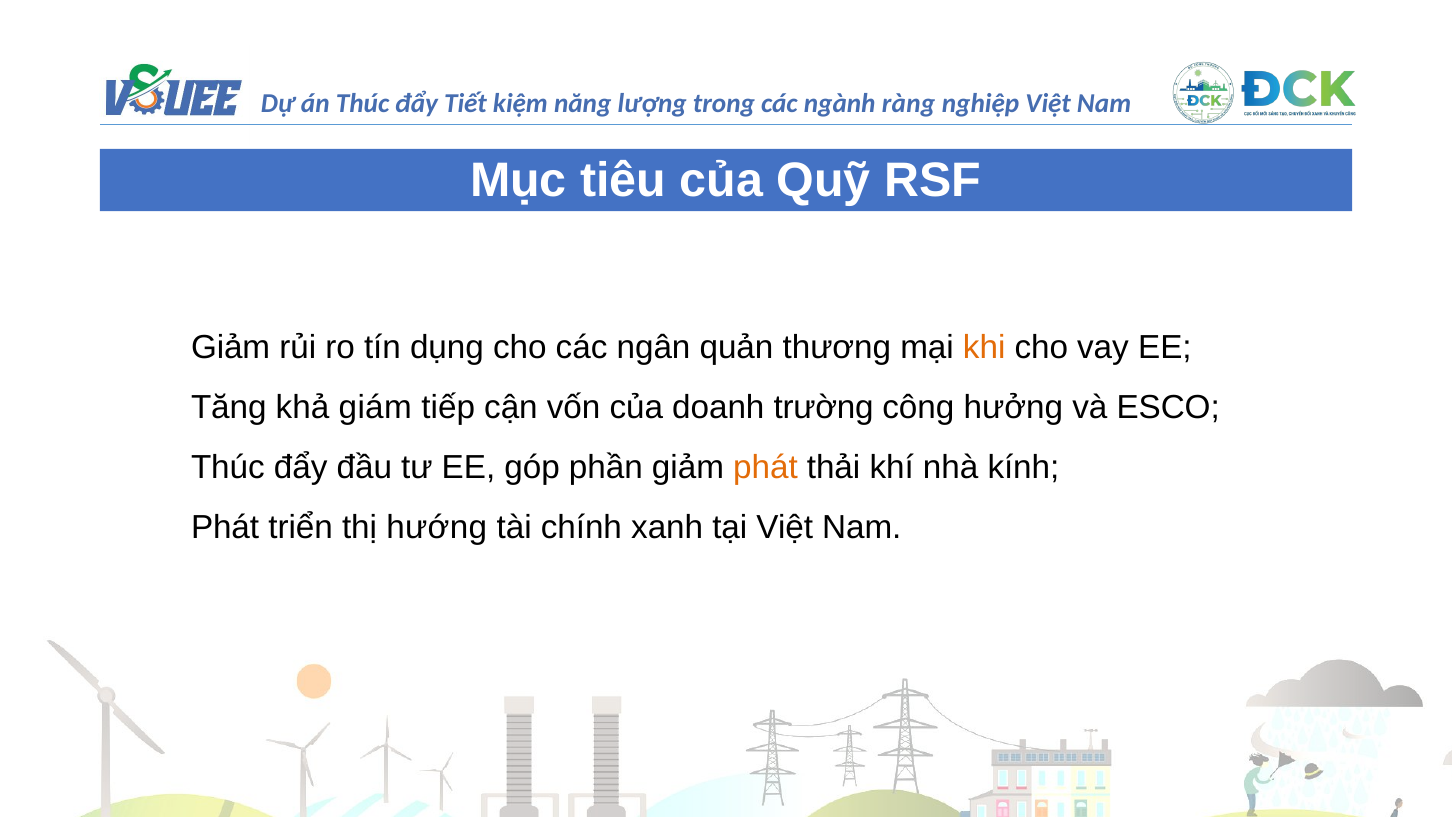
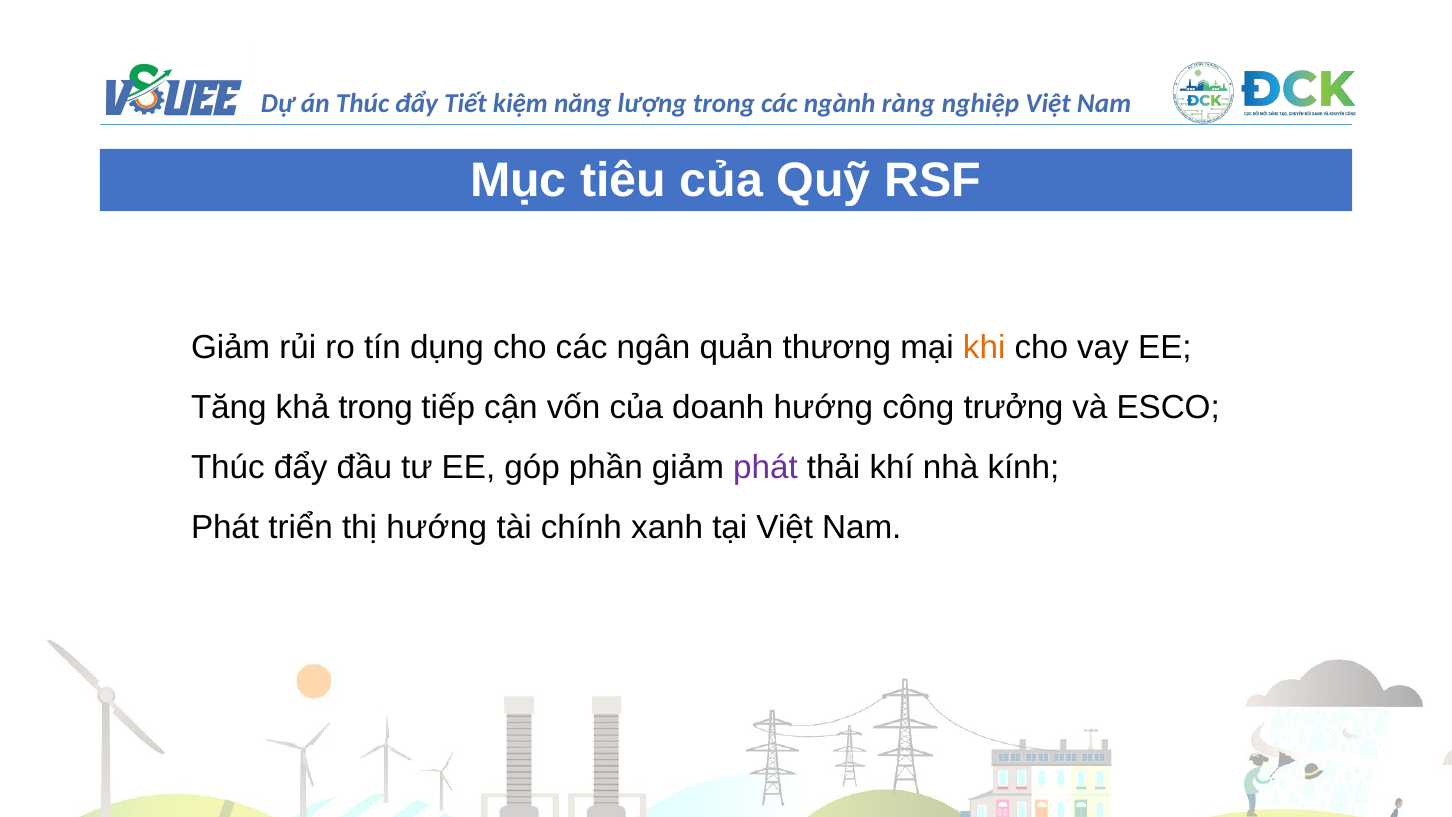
khả giám: giám -> trong
doanh trường: trường -> hướng
hưởng: hưởng -> trưởng
phát colour: orange -> purple
